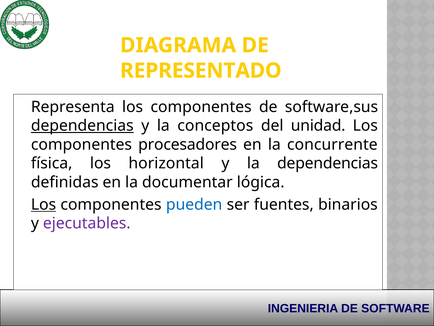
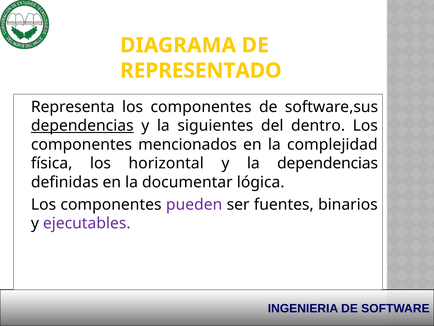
conceptos: conceptos -> siguientes
unidad: unidad -> dentro
procesadores: procesadores -> mencionados
concurrente: concurrente -> complejidad
Los at (44, 204) underline: present -> none
pueden colour: blue -> purple
